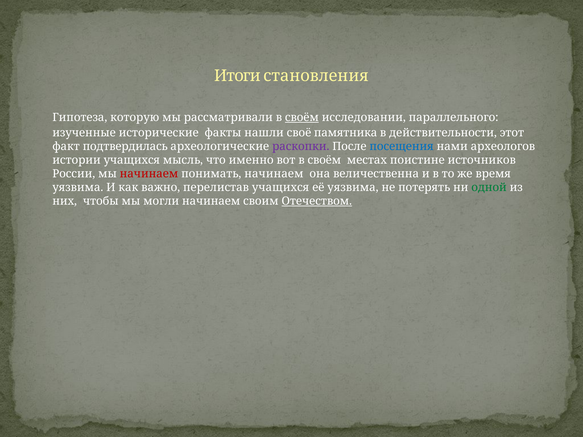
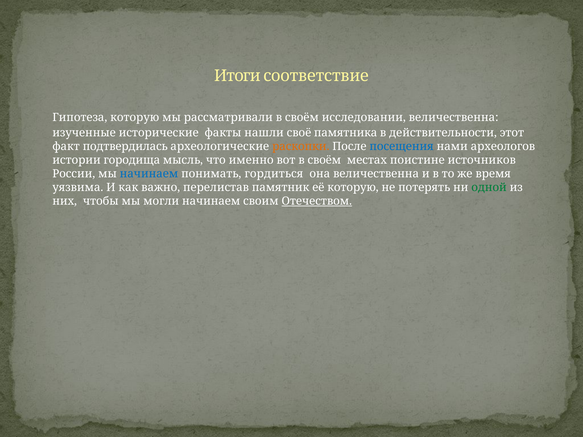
становления: становления -> соответствие
своём at (302, 117) underline: present -> none
исследовании параллельного: параллельного -> величественна
раскопки colour: purple -> orange
истории учащихся: учащихся -> городища
начинаем at (149, 174) colour: red -> blue
понимать начинаем: начинаем -> гордиться
перелистав учащихся: учащихся -> памятник
её уязвима: уязвима -> которую
